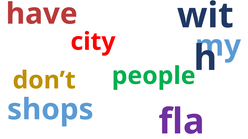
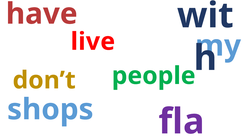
city: city -> live
